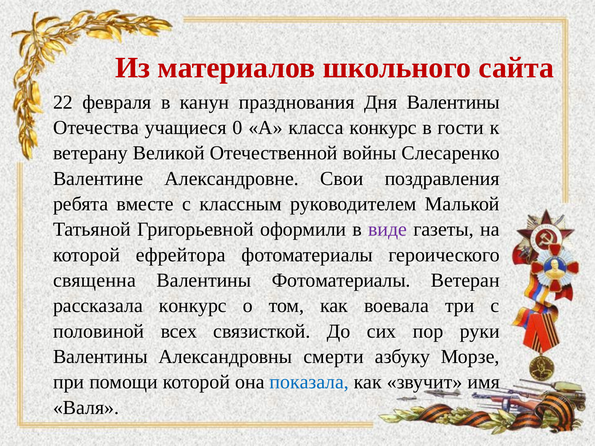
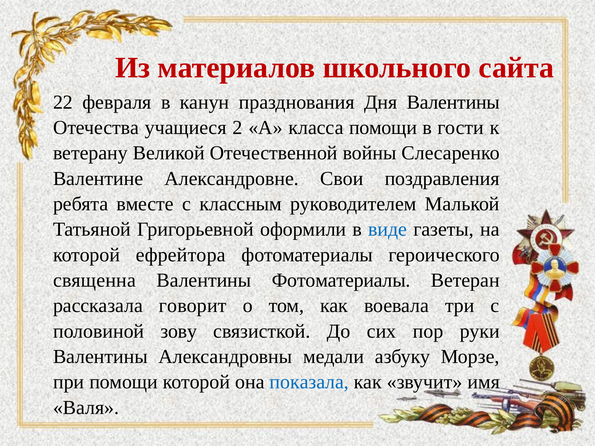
0: 0 -> 2
класса конкурс: конкурс -> помощи
виде colour: purple -> blue
рассказала конкурс: конкурс -> говорит
всех: всех -> зову
смерти: смерти -> медали
